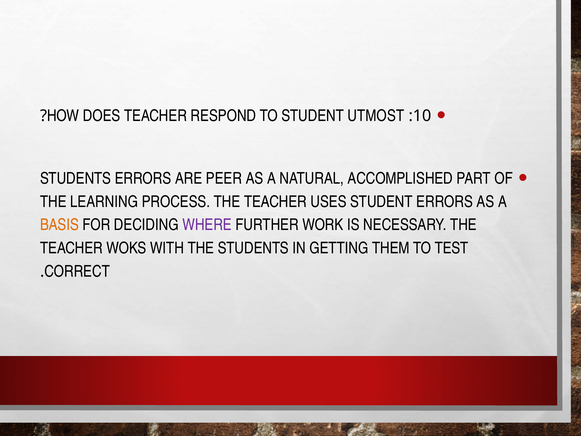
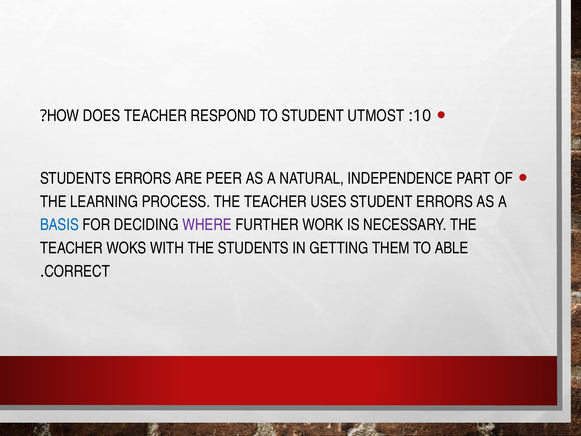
ACCOMPLISHED: ACCOMPLISHED -> INDEPENDENCE
BASIS colour: orange -> blue
TEST: TEST -> ABLE
